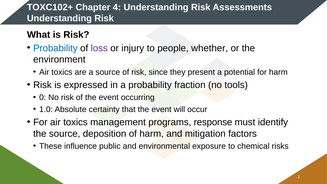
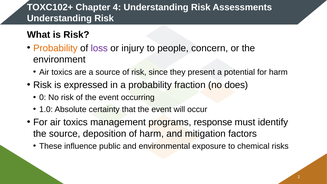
Probability at (55, 48) colour: blue -> orange
whether: whether -> concern
tools: tools -> does
